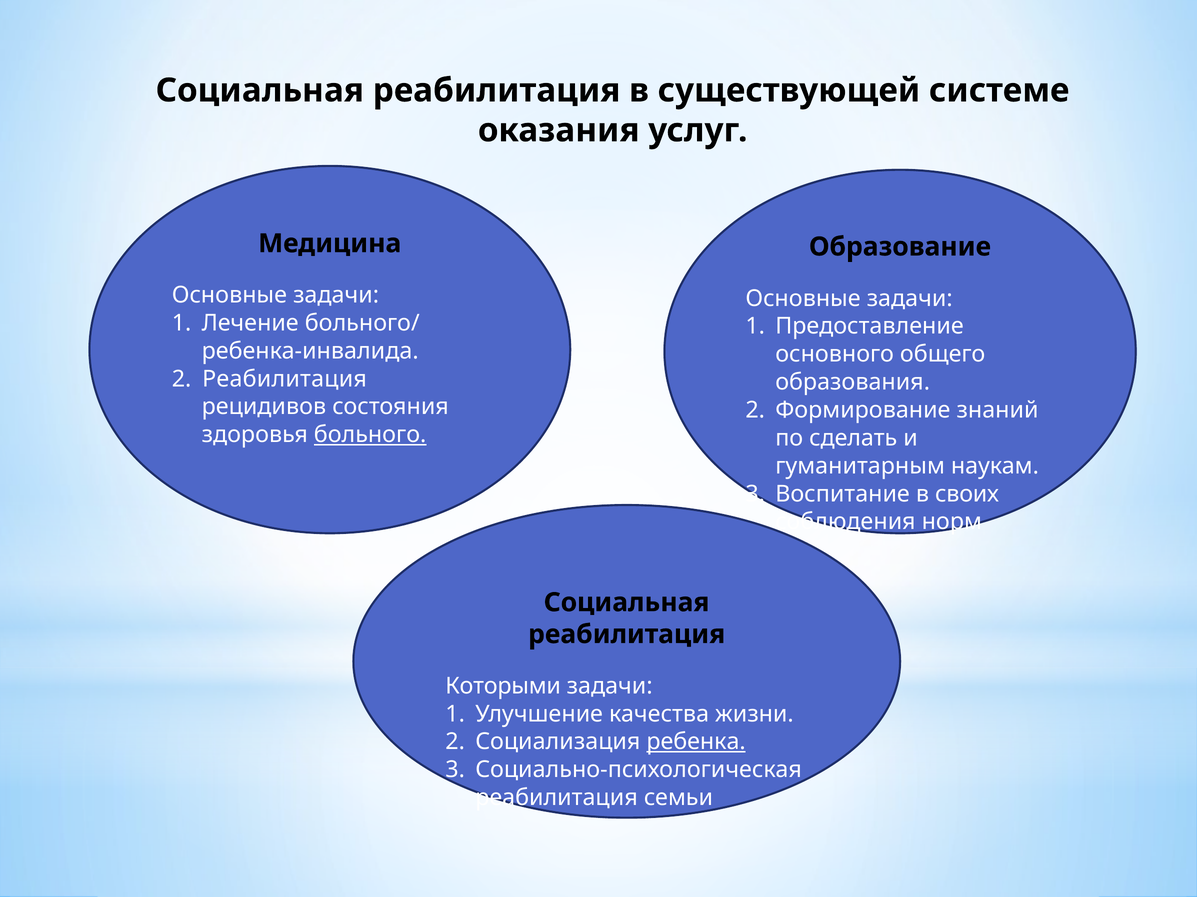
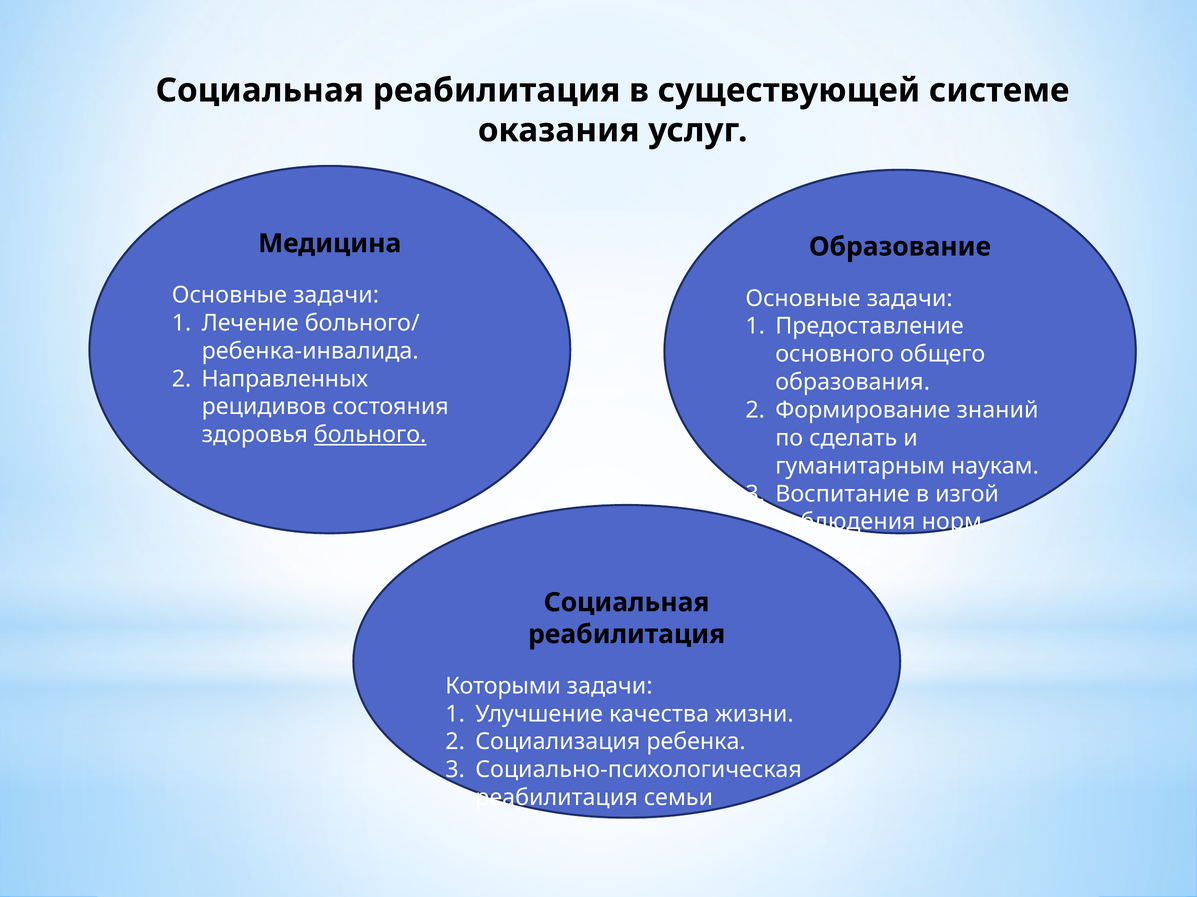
Реабилитация at (285, 379): Реабилитация -> Направленных
своих: своих -> изгой
ребенка underline: present -> none
